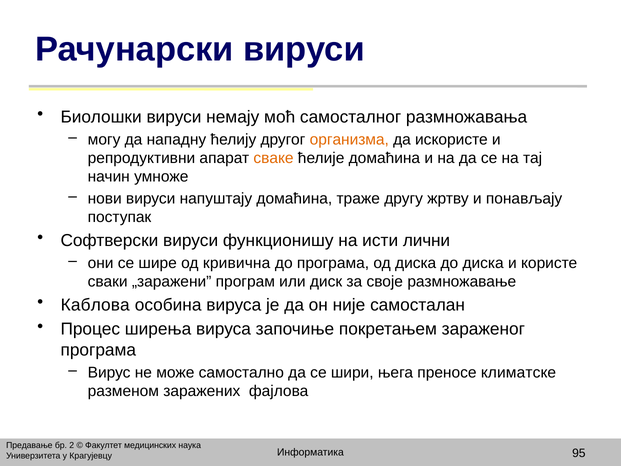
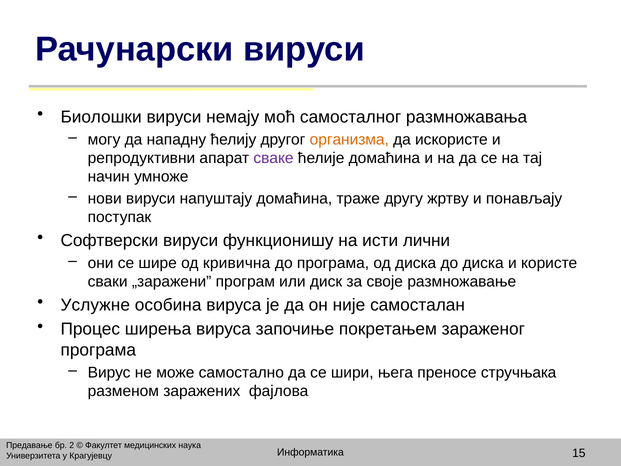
сваке colour: orange -> purple
Каблова: Каблова -> Услужне
климатске: климатске -> стручњака
95: 95 -> 15
